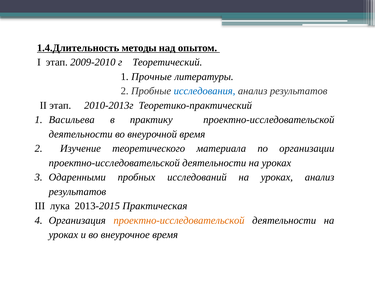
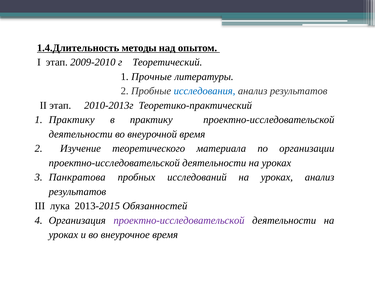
1 Васильева: Васильева -> Практику
Одаренными: Одаренными -> Панкратова
Практическая: Практическая -> Обязанностей
проектно-исследовательской at (179, 221) colour: orange -> purple
